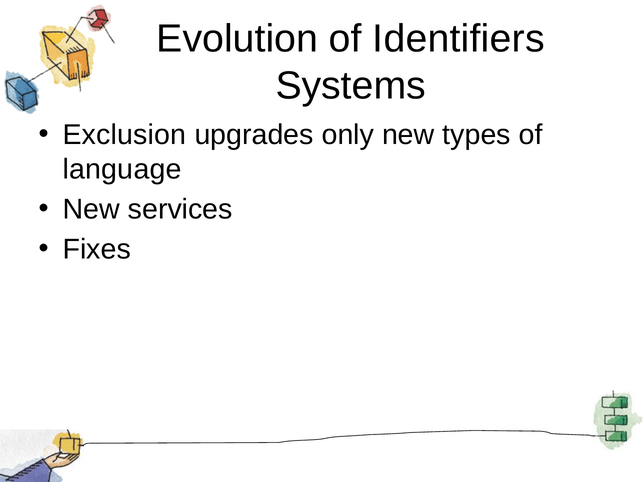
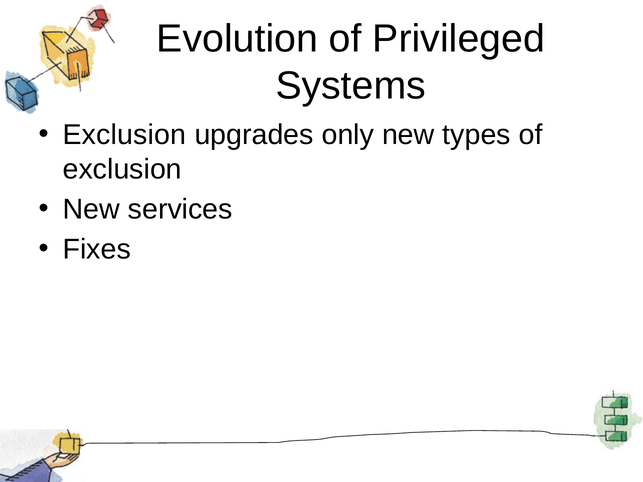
Identifiers: Identifiers -> Privileged
language at (122, 169): language -> exclusion
